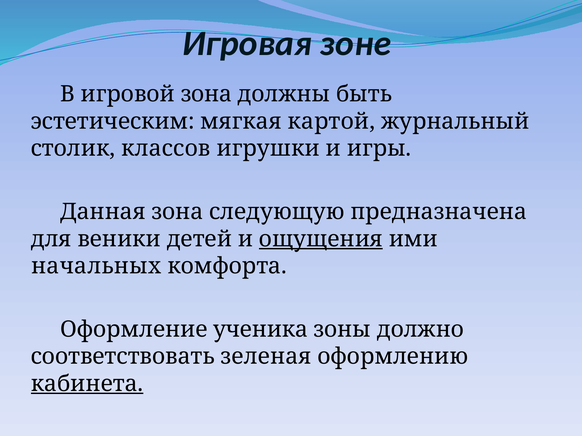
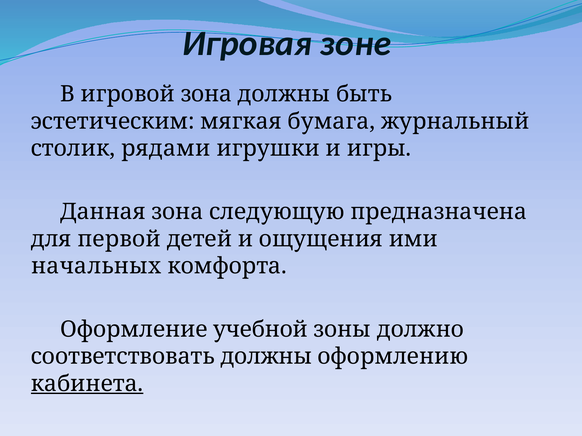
картой: картой -> бумага
классов: классов -> рядами
веники: веники -> первой
ощущения underline: present -> none
ученика: ученика -> учебной
соответствовать зеленая: зеленая -> должны
